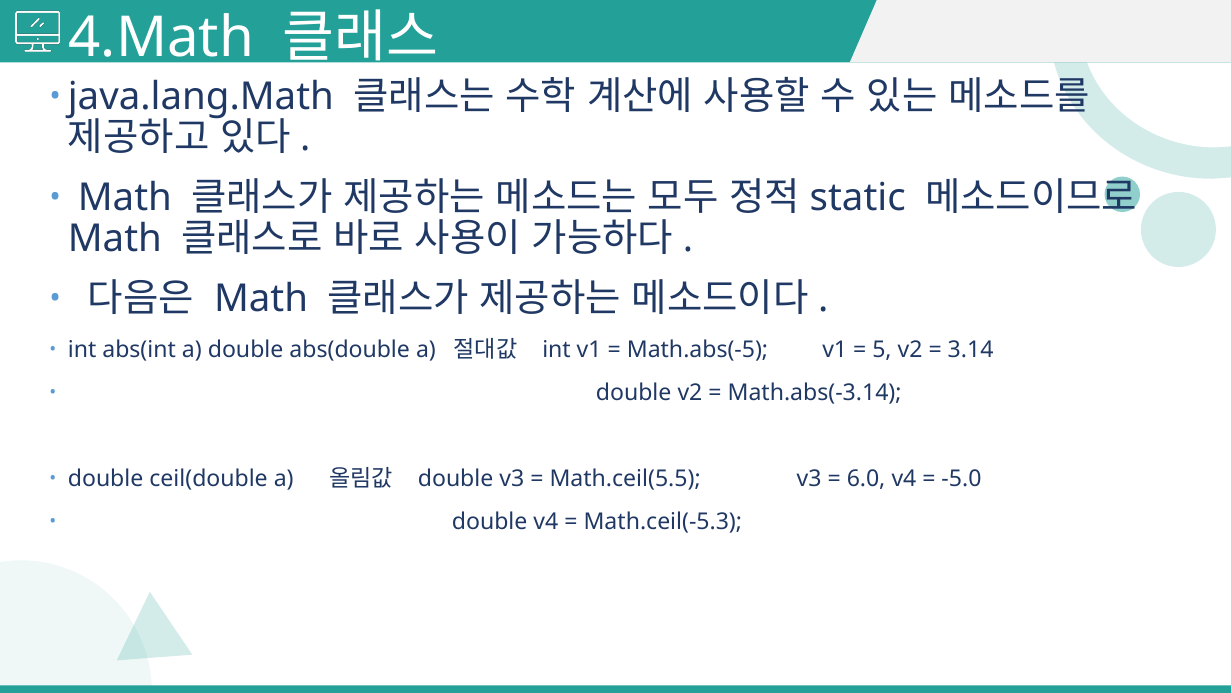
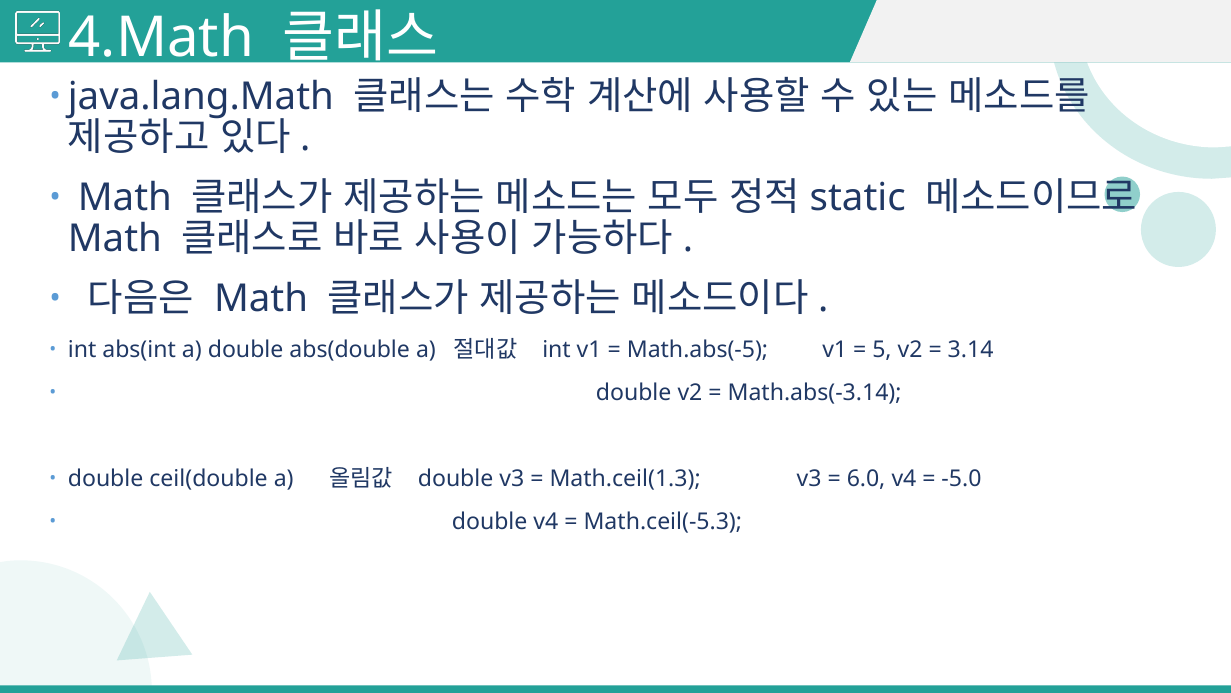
Math.ceil(5.5: Math.ceil(5.5 -> Math.ceil(1.3
